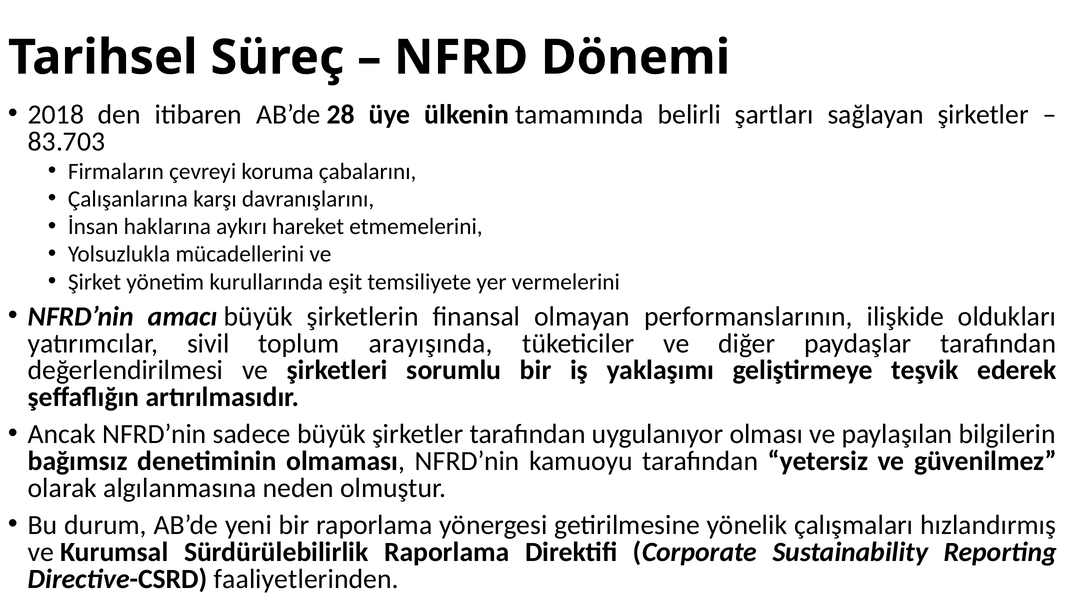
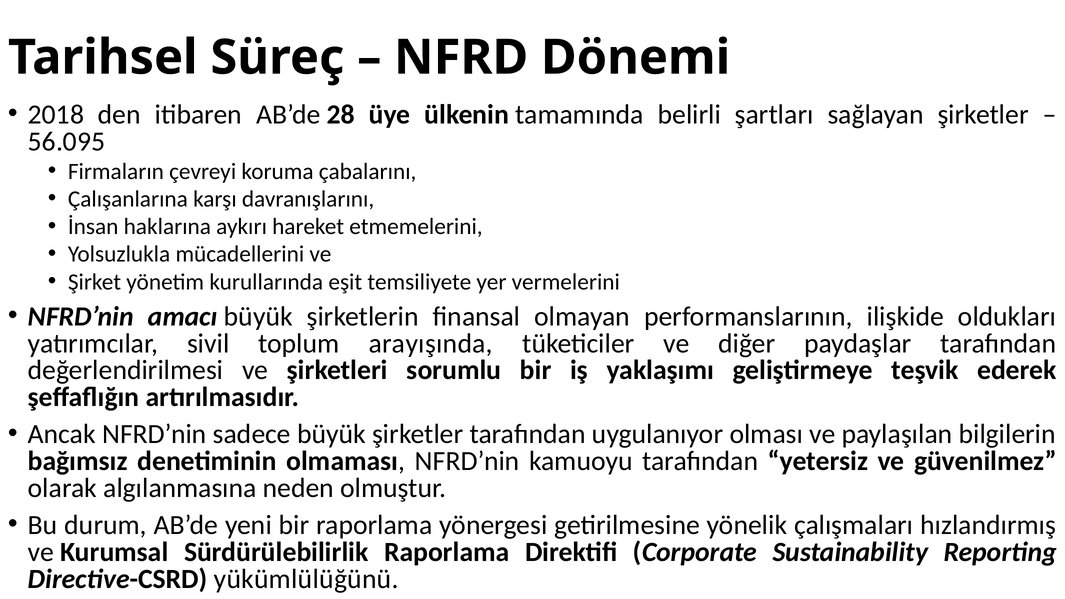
83.703: 83.703 -> 56.095
faaliyetlerinden: faaliyetlerinden -> yükümlülüğünü
